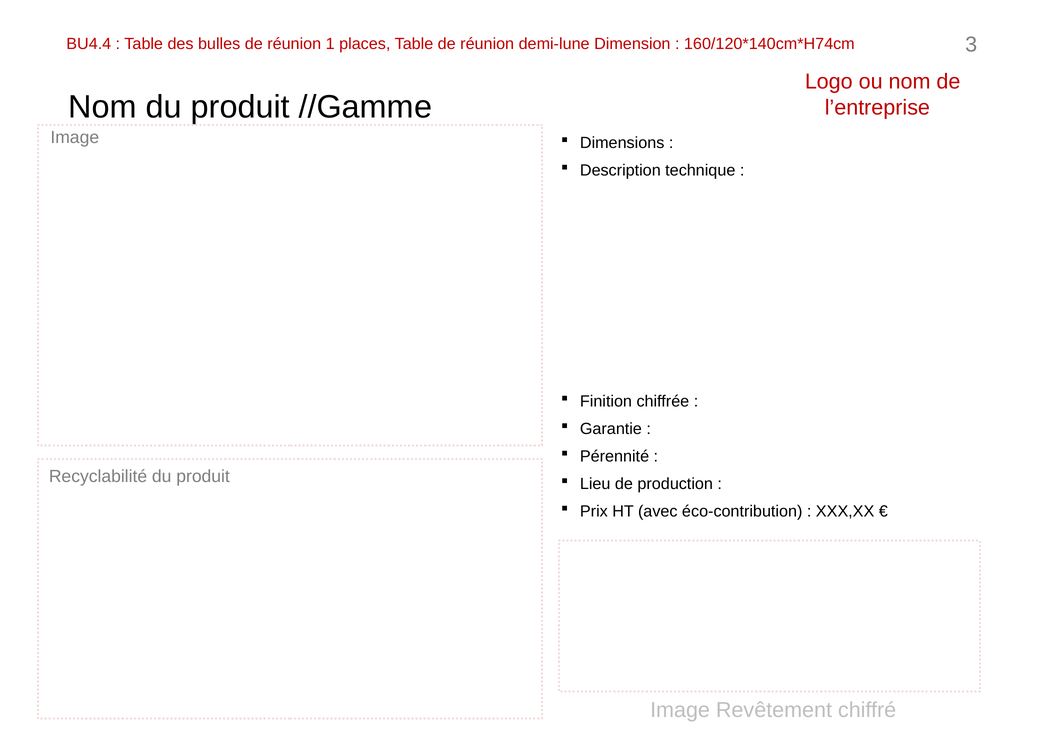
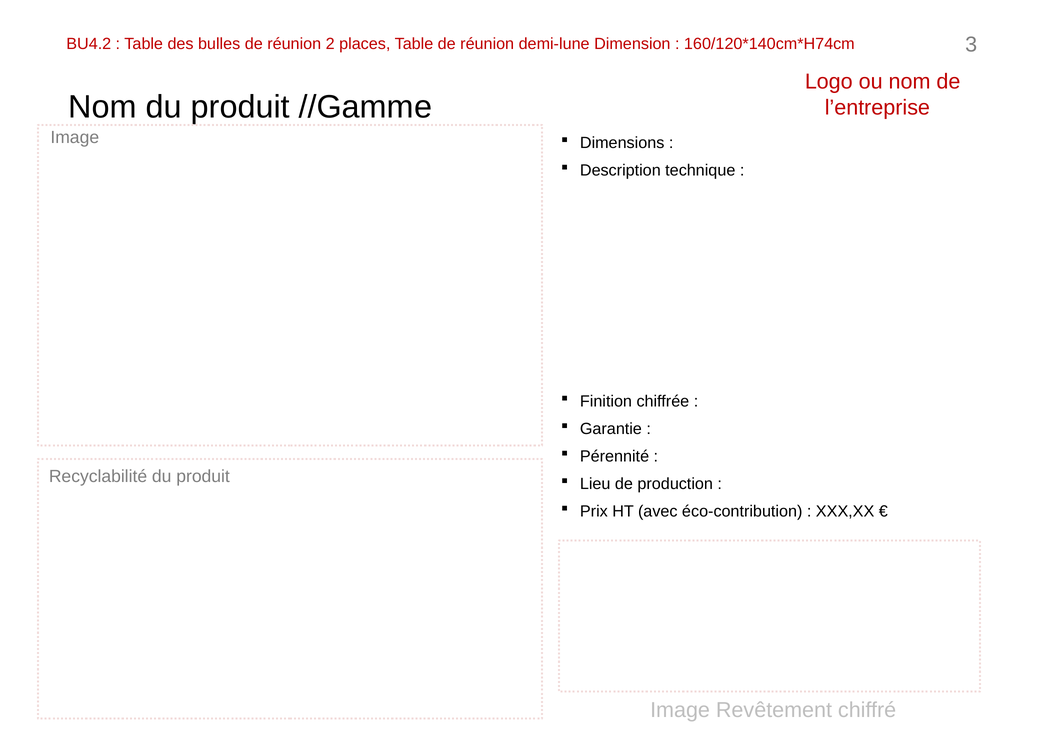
BU4.4: BU4.4 -> BU4.2
1: 1 -> 2
